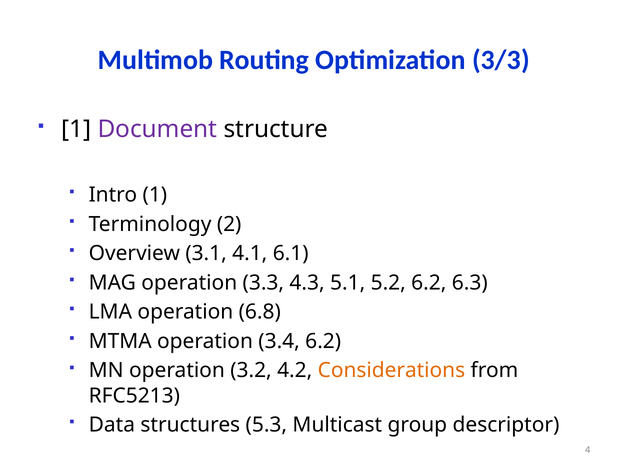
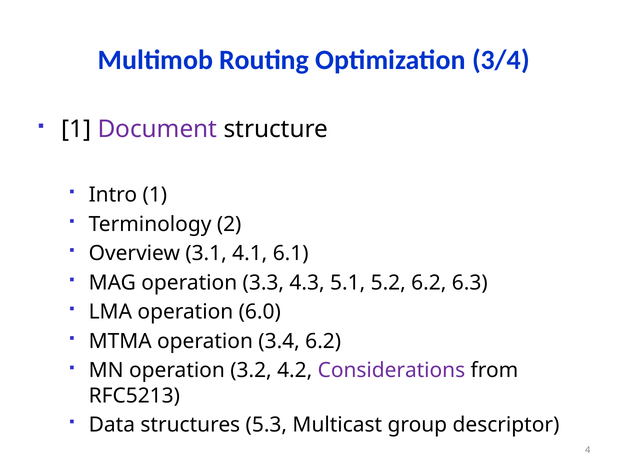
3/3: 3/3 -> 3/4
6.8: 6.8 -> 6.0
Considerations colour: orange -> purple
